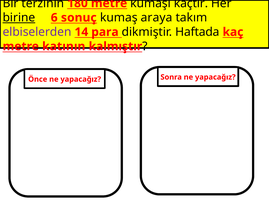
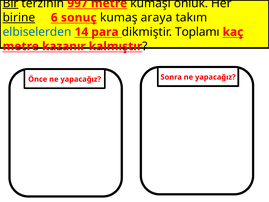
Bir underline: none -> present
180: 180 -> 997
kaçtır: kaçtır -> onluk
elbiselerden colour: purple -> blue
Haftada: Haftada -> Toplamı
katının: katının -> kazanır
